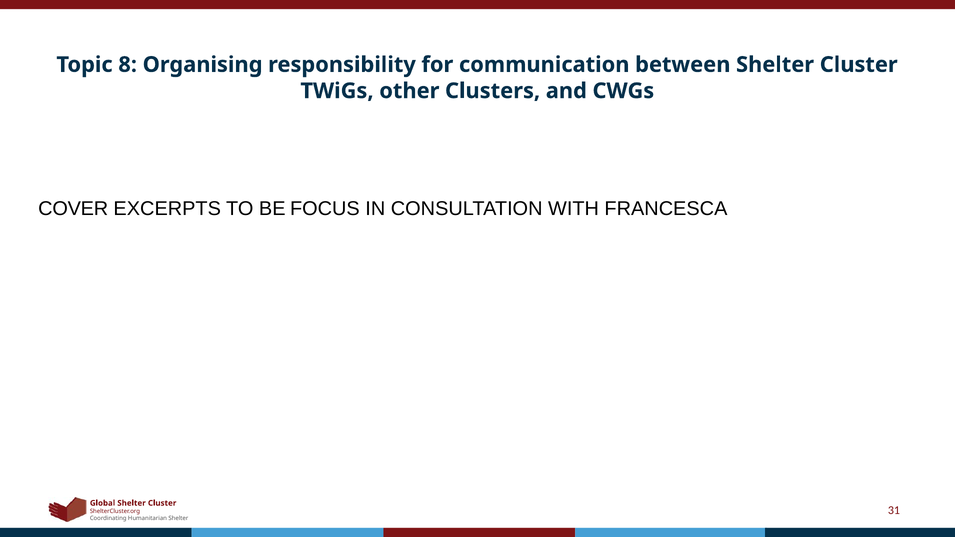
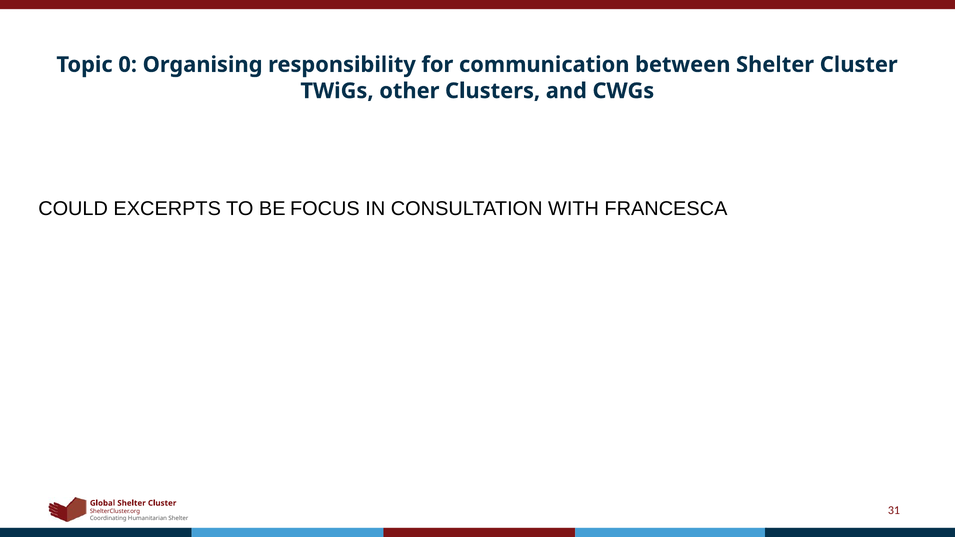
8: 8 -> 0
COVER: COVER -> COULD
